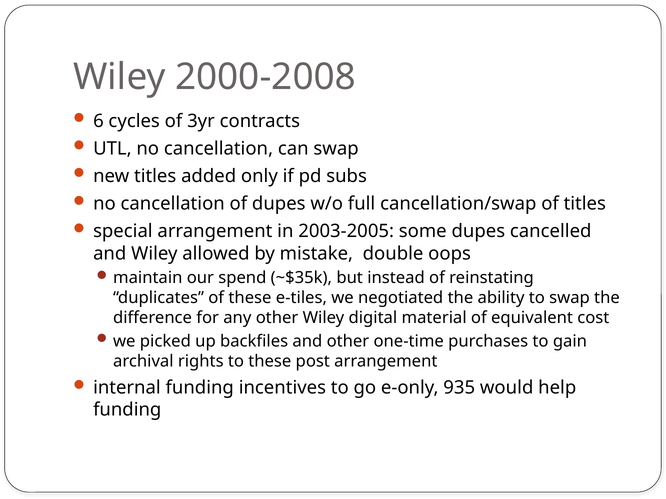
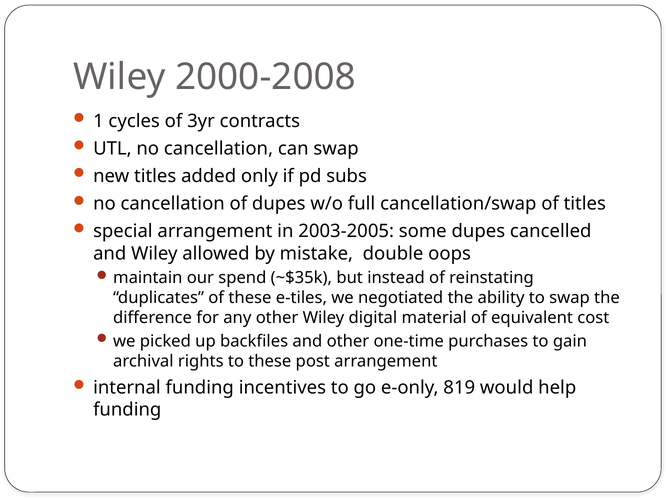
6: 6 -> 1
935: 935 -> 819
